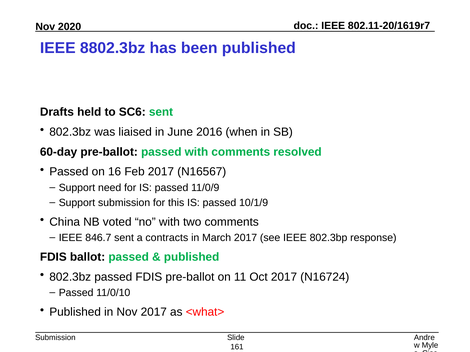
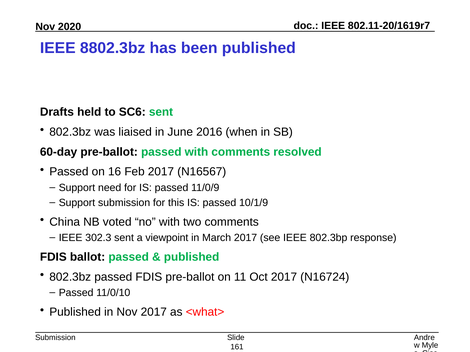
846.7: 846.7 -> 302.3
contracts: contracts -> viewpoint
